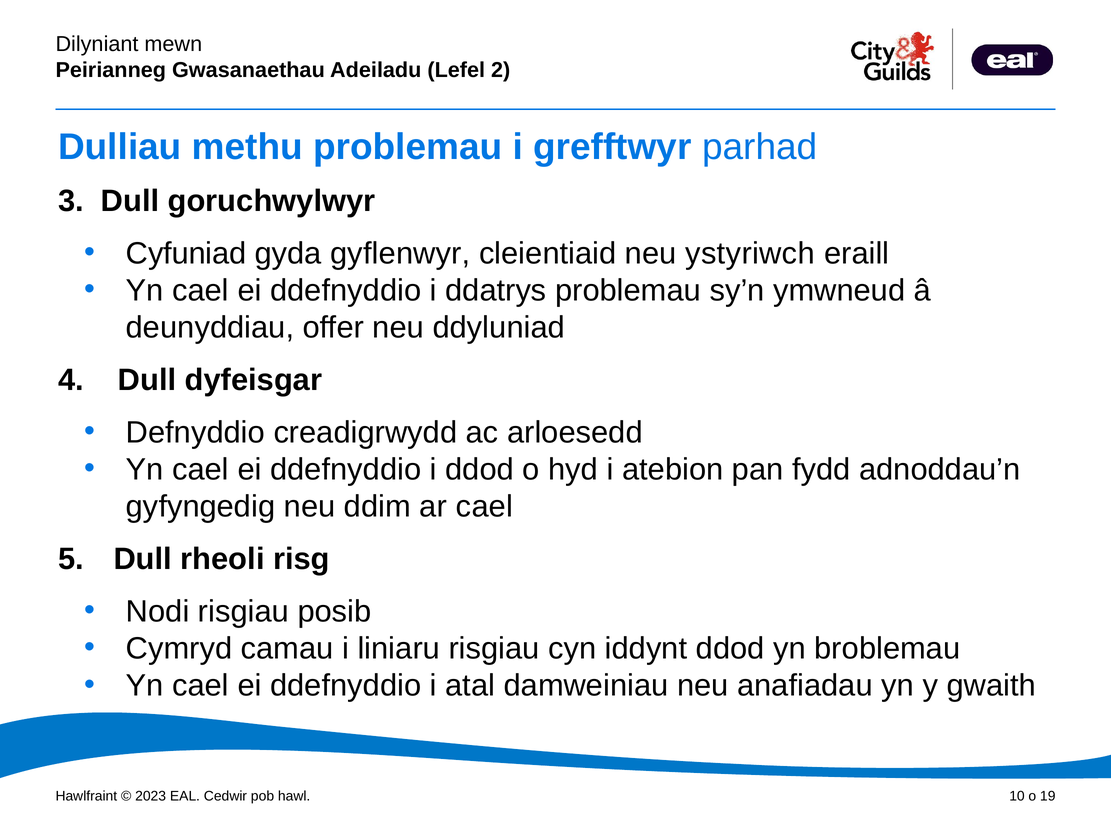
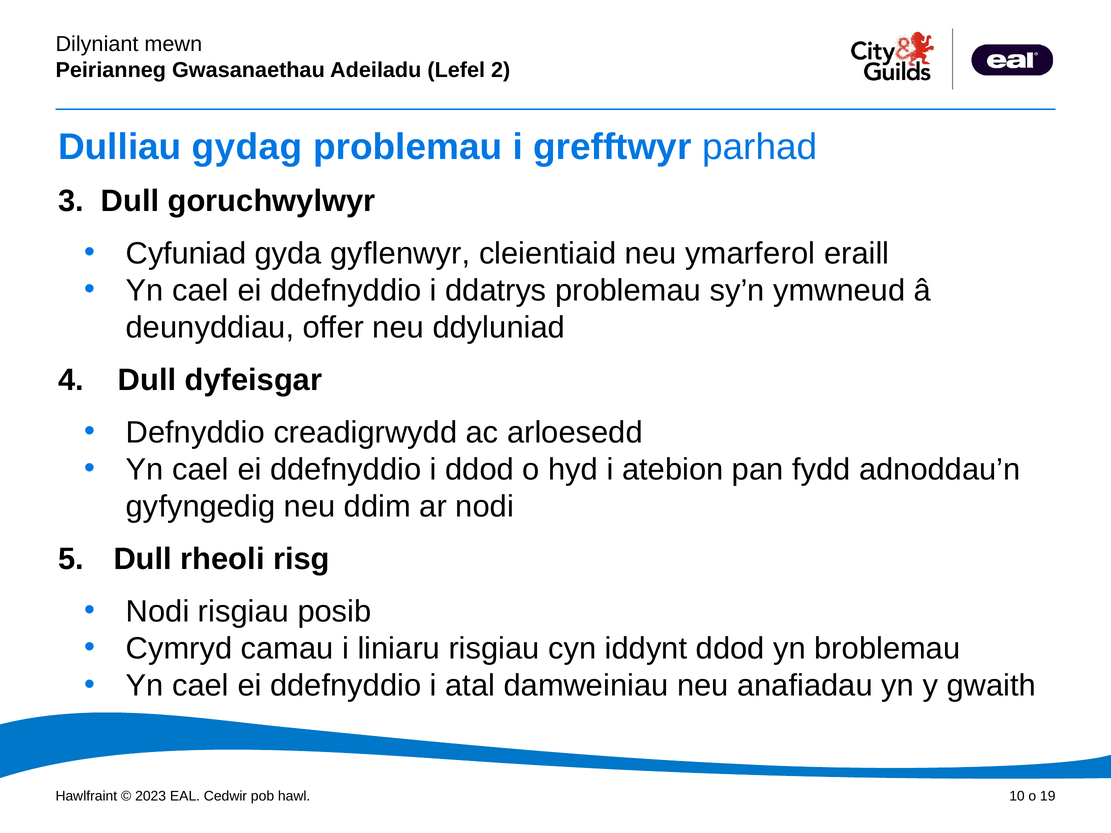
methu: methu -> gydag
ystyriwch: ystyriwch -> ymarferol
ar cael: cael -> nodi
